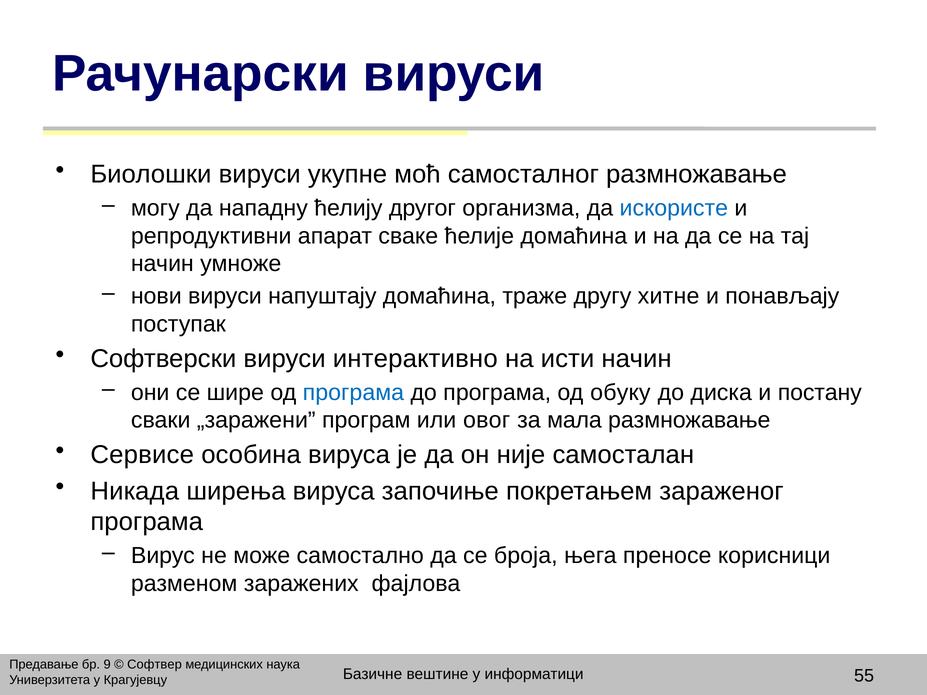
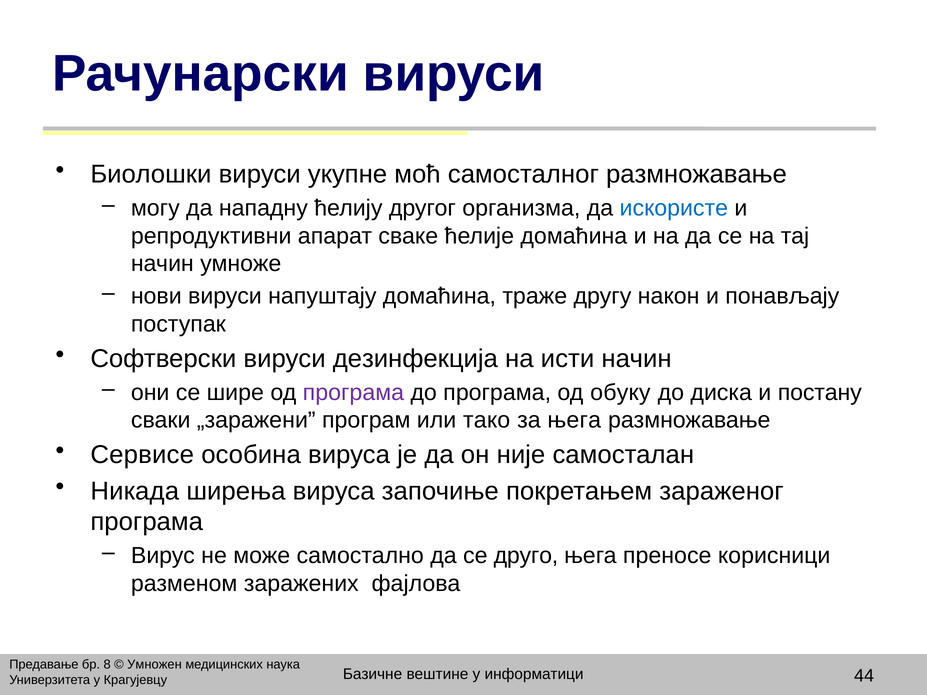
хитне: хитне -> након
интерактивно: интерактивно -> дезинфекција
програма at (353, 393) colour: blue -> purple
овог: овог -> тако
за мала: мала -> њега
броја: броја -> друго
9: 9 -> 8
Софтвер: Софтвер -> Умножен
55: 55 -> 44
